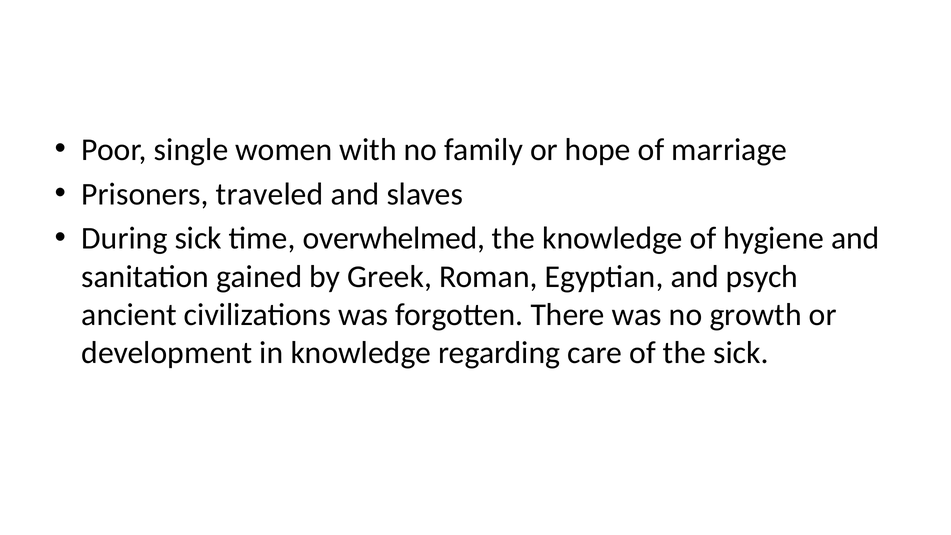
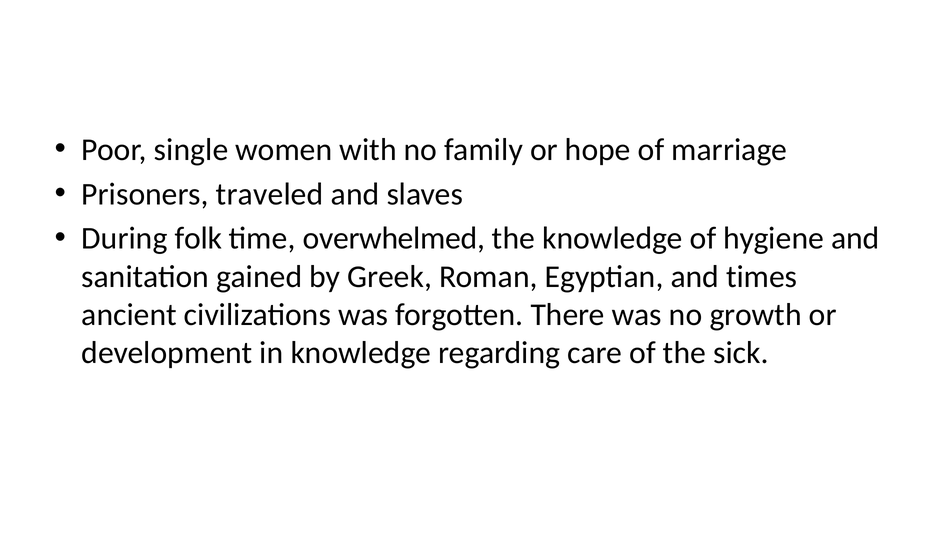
During sick: sick -> folk
psych: psych -> times
